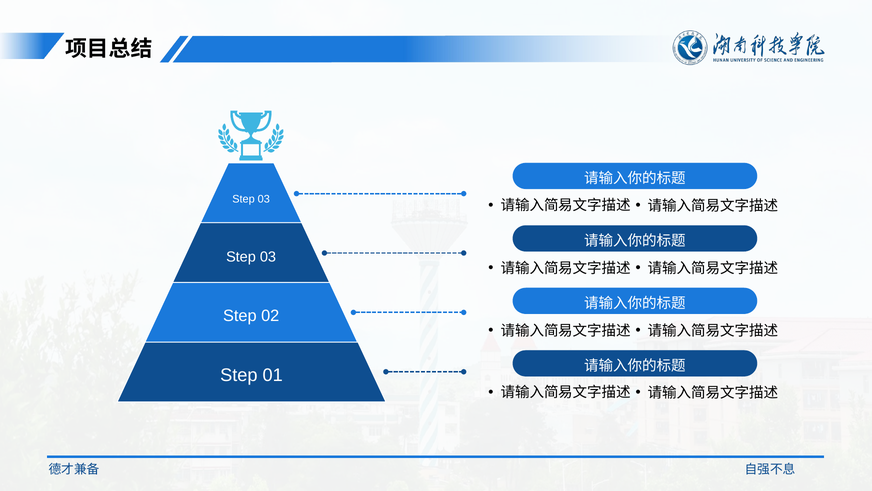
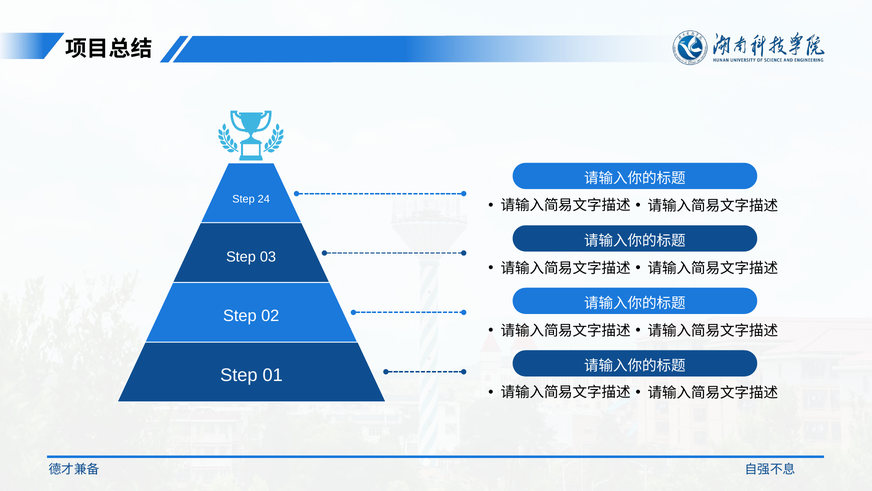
03 at (264, 199): 03 -> 24
